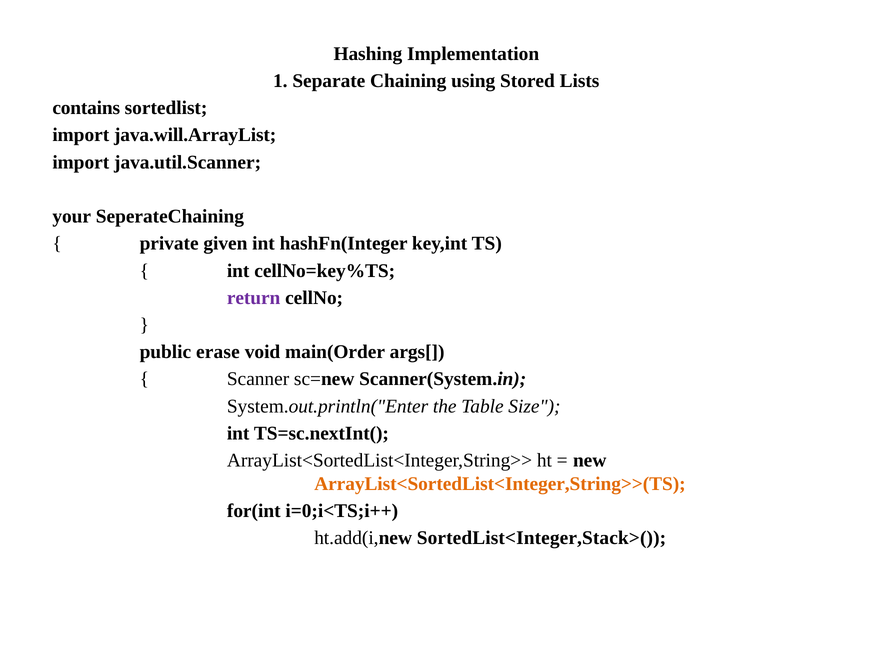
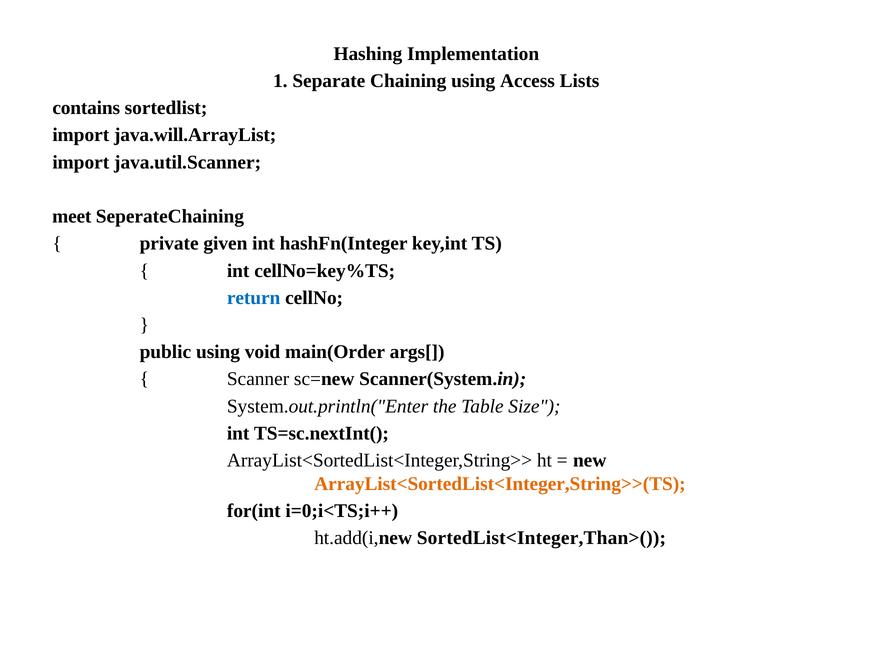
Stored: Stored -> Access
your: your -> meet
return colour: purple -> blue
public erase: erase -> using
SortedList<Integer,Stack>(: SortedList<Integer,Stack>( -> SortedList<Integer,Than>(
